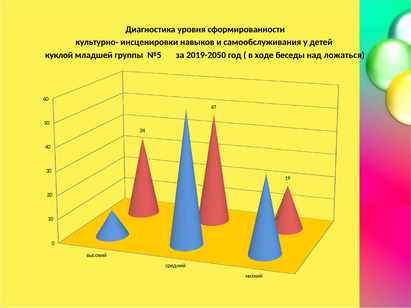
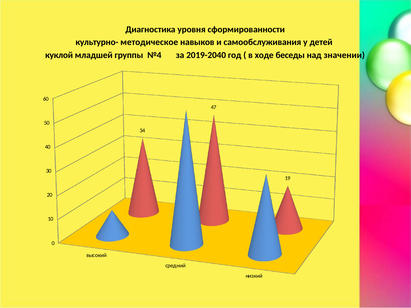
инсценировки: инсценировки -> методическое
№5: №5 -> №4
2019-2050: 2019-2050 -> 2019-2040
ложаться: ложаться -> значении
